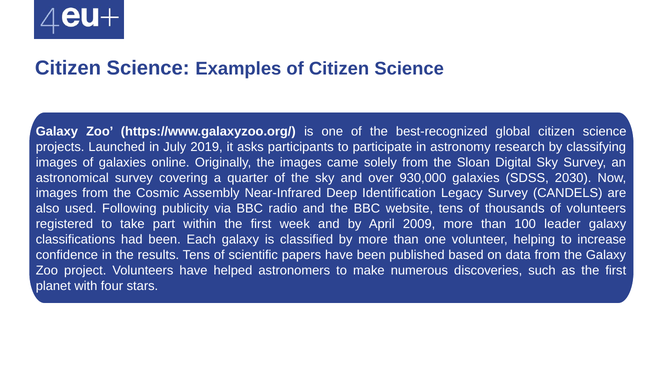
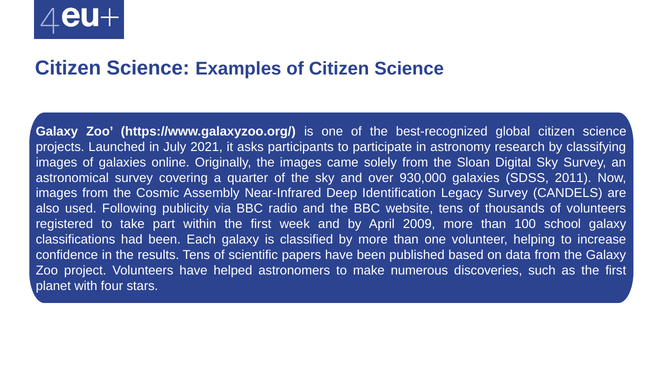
2019: 2019 -> 2021
2030: 2030 -> 2011
leader: leader -> school
